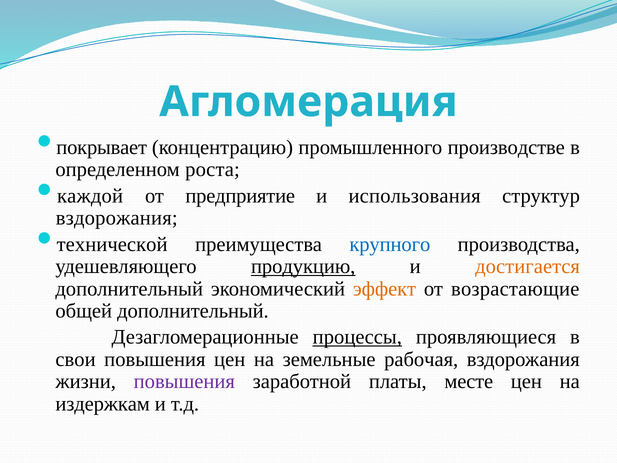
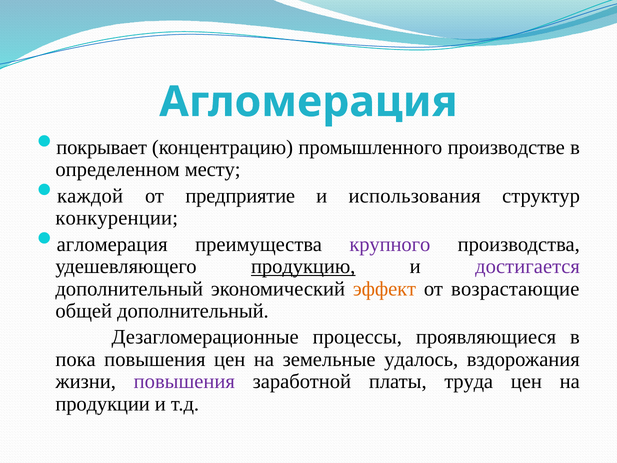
роста: роста -> месту
вздорожания at (117, 218): вздорожания -> конкуренции
технической at (112, 244): технической -> агломерация
крупного colour: blue -> purple
достигается colour: orange -> purple
процессы underline: present -> none
свои: свои -> пока
рабочая: рабочая -> удалось
месте: месте -> труда
издержкам: издержкам -> продукции
